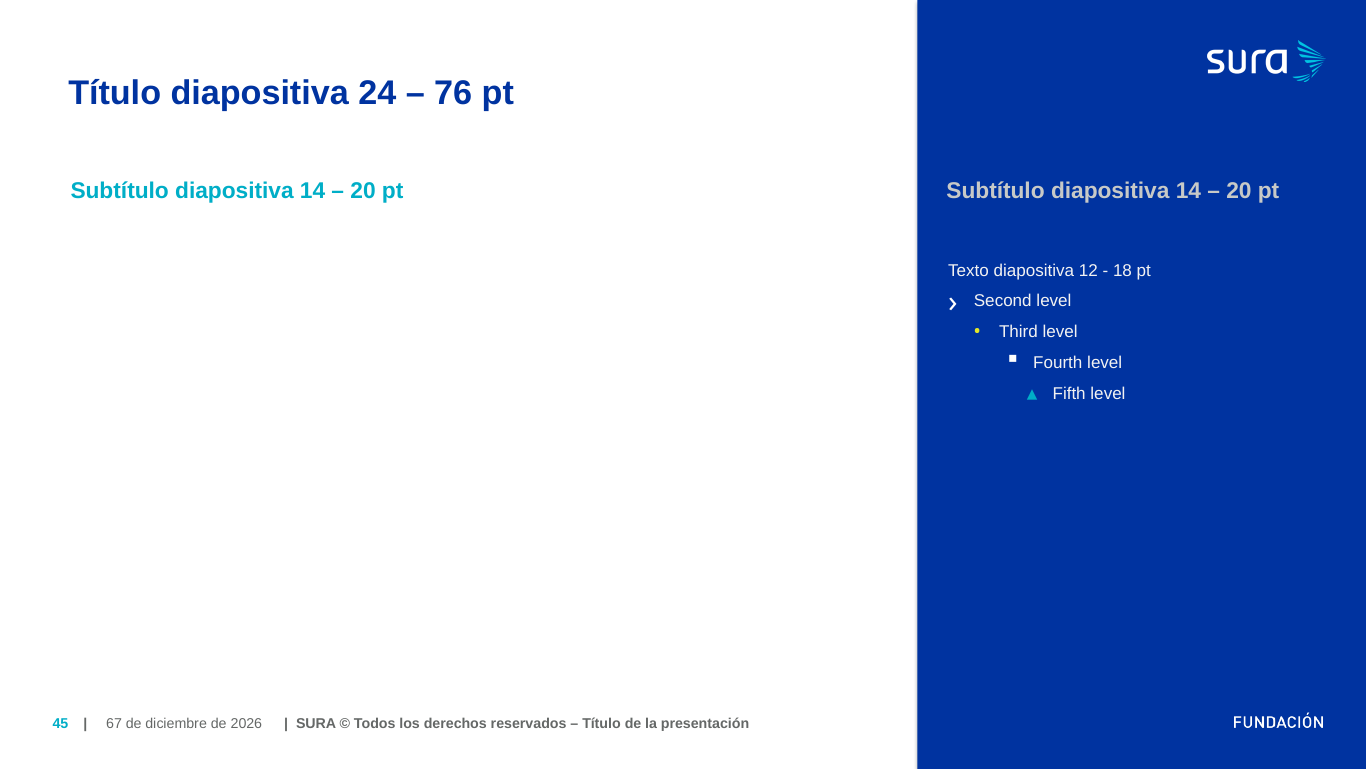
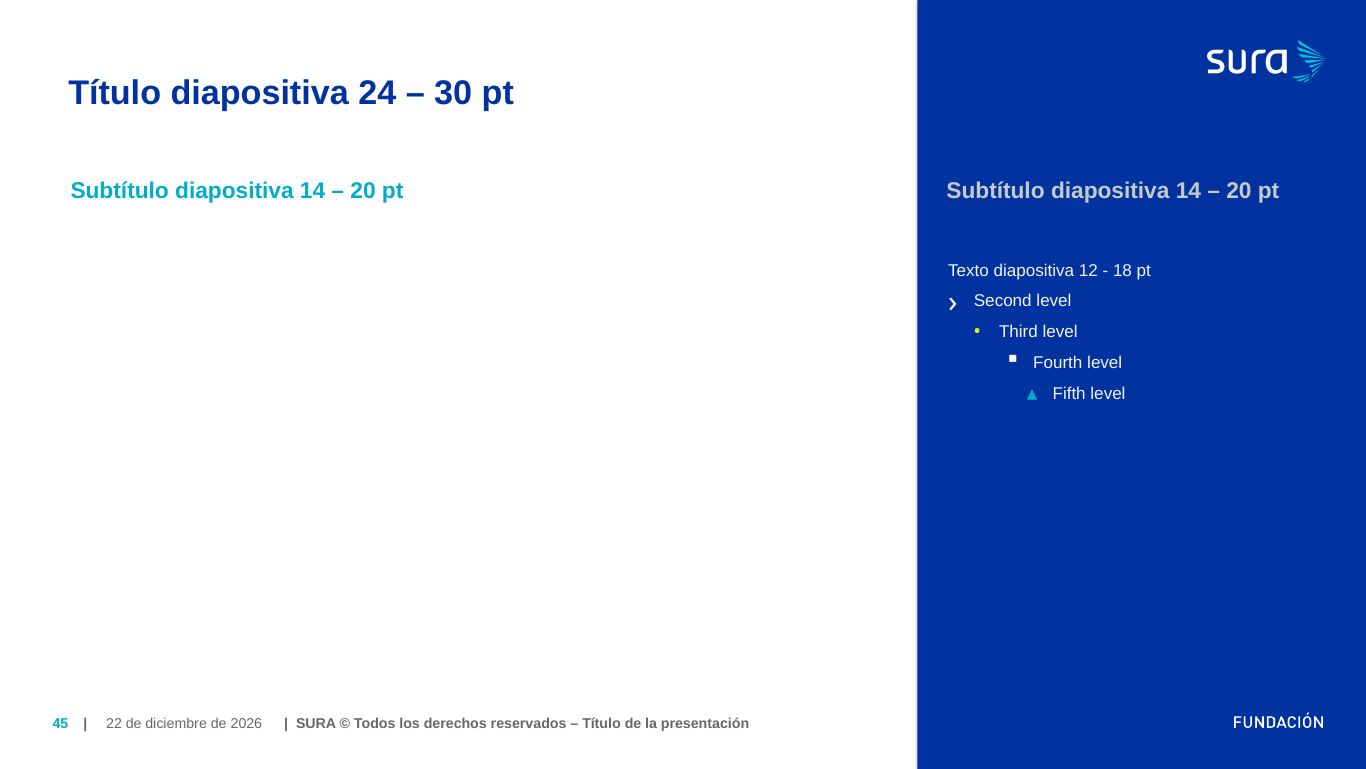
76: 76 -> 30
67: 67 -> 22
